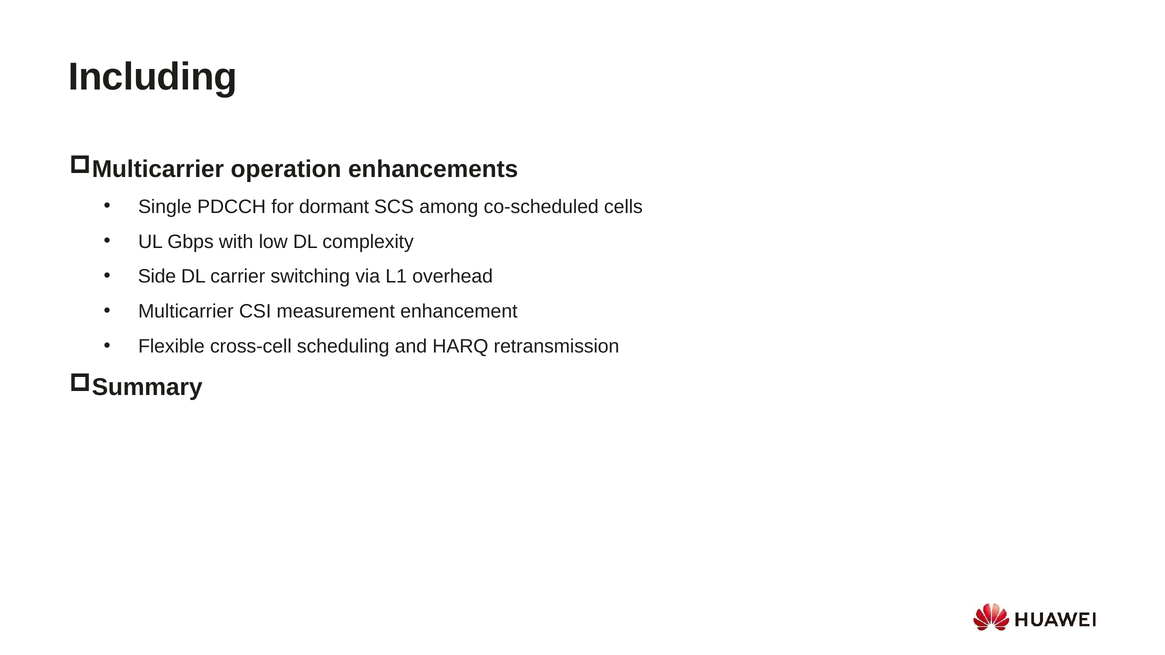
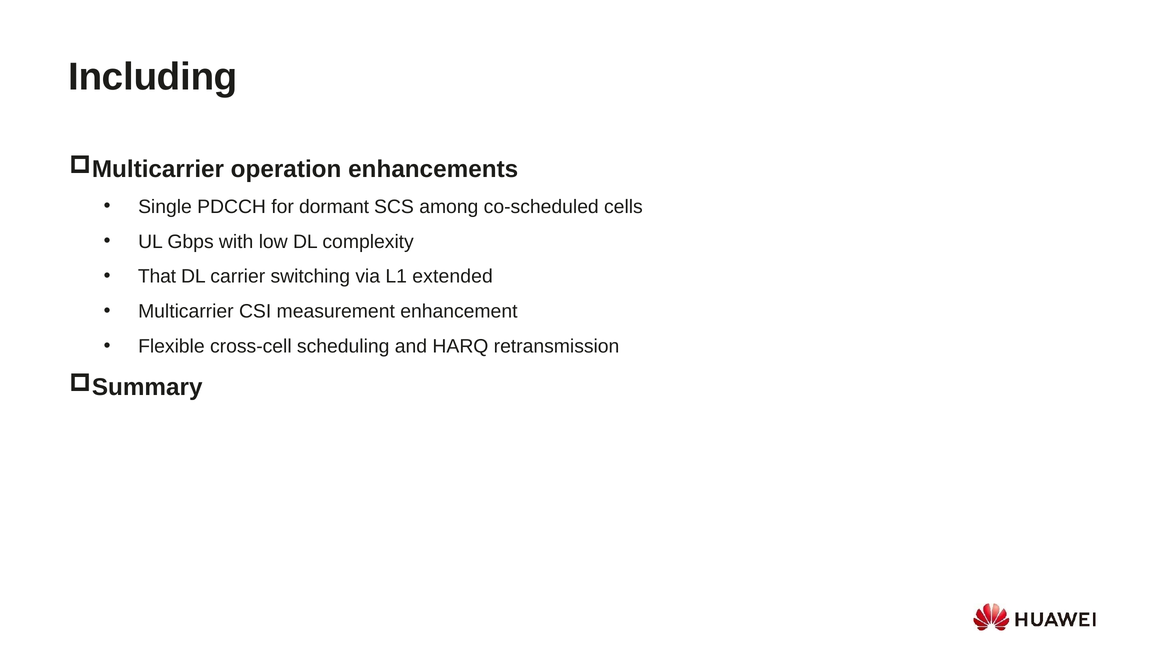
Side: Side -> That
overhead: overhead -> extended
